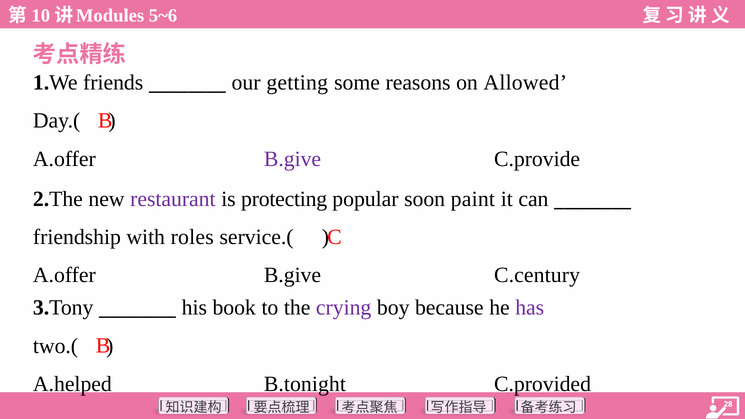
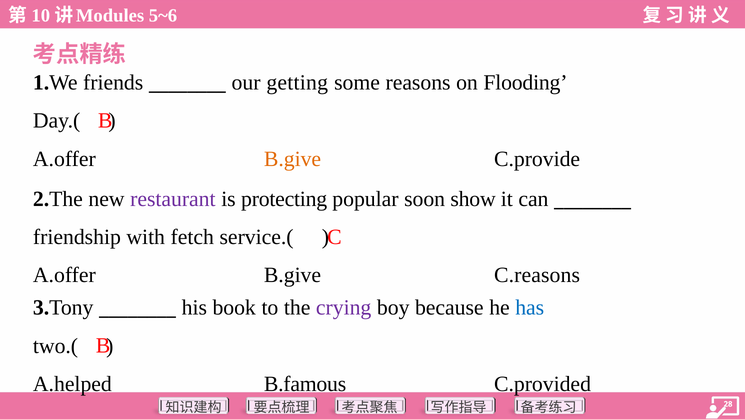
Allowed: Allowed -> Flooding
B.give at (293, 159) colour: purple -> orange
paint: paint -> show
roles: roles -> fetch
C.century: C.century -> C.reasons
has colour: purple -> blue
B.tonight: B.tonight -> B.famous
